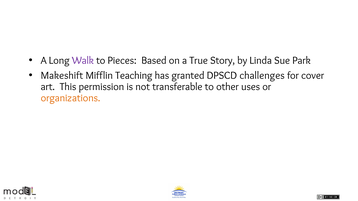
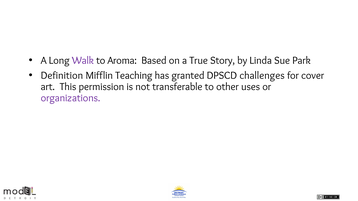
Pieces: Pieces -> Aroma
Makeshift: Makeshift -> Definition
organizations colour: orange -> purple
